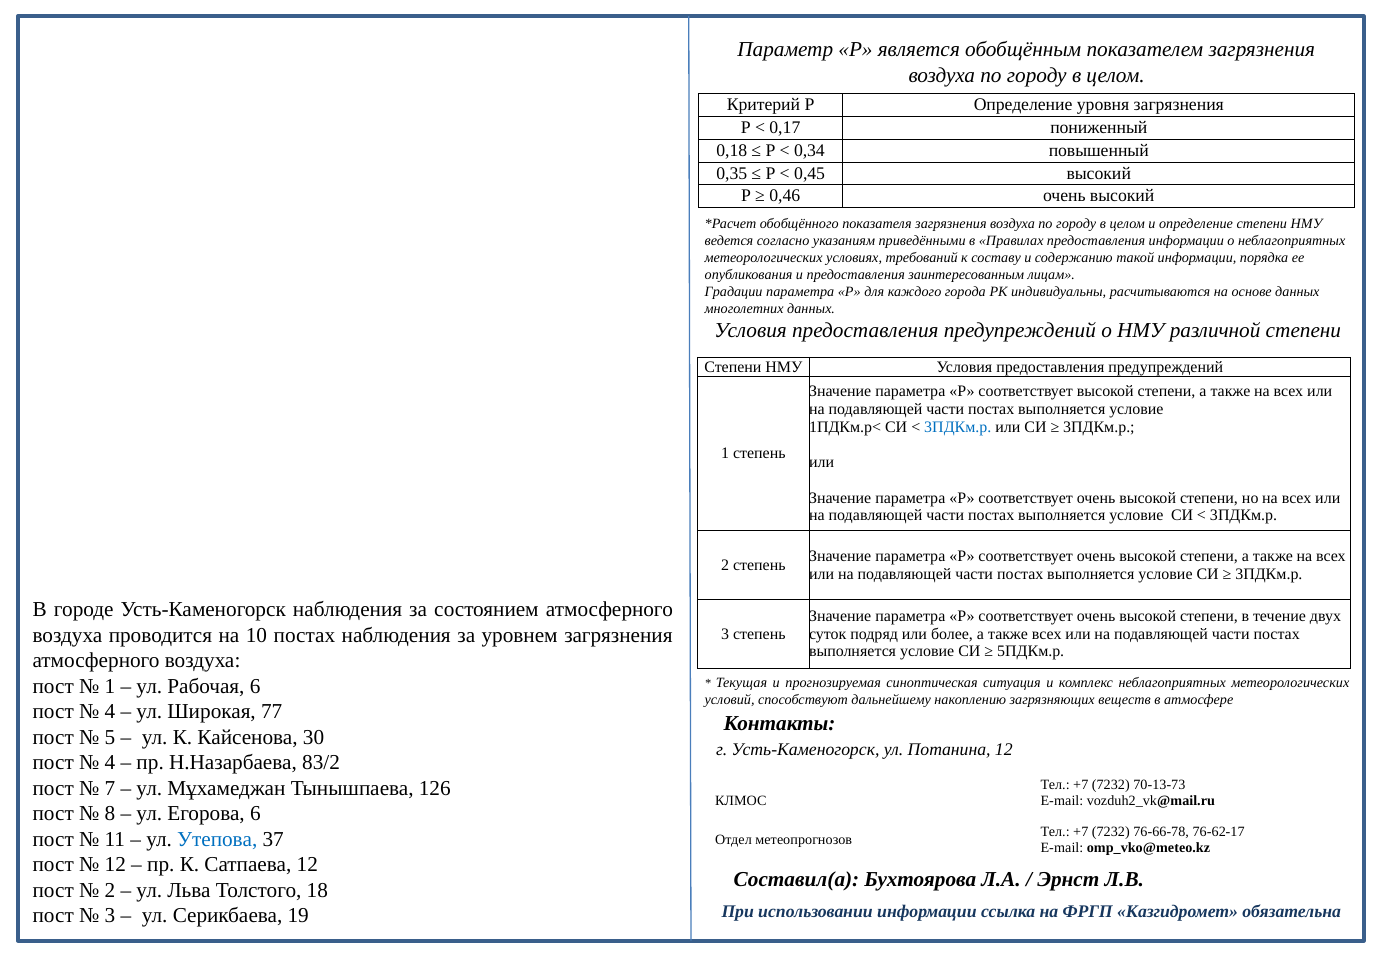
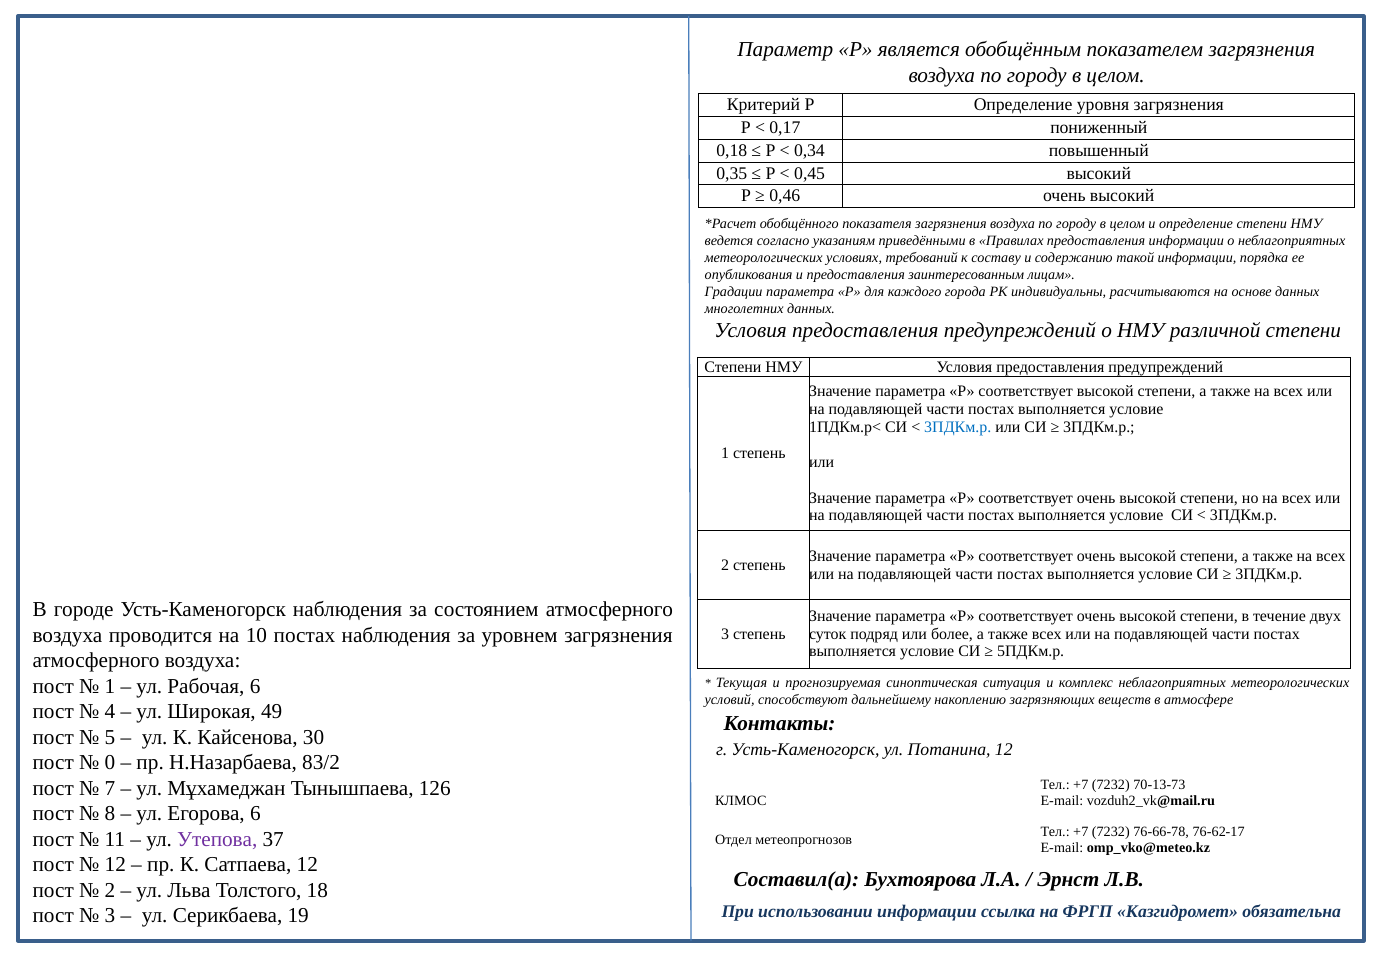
77: 77 -> 49
4 at (110, 762): 4 -> 0
Утепова colour: blue -> purple
